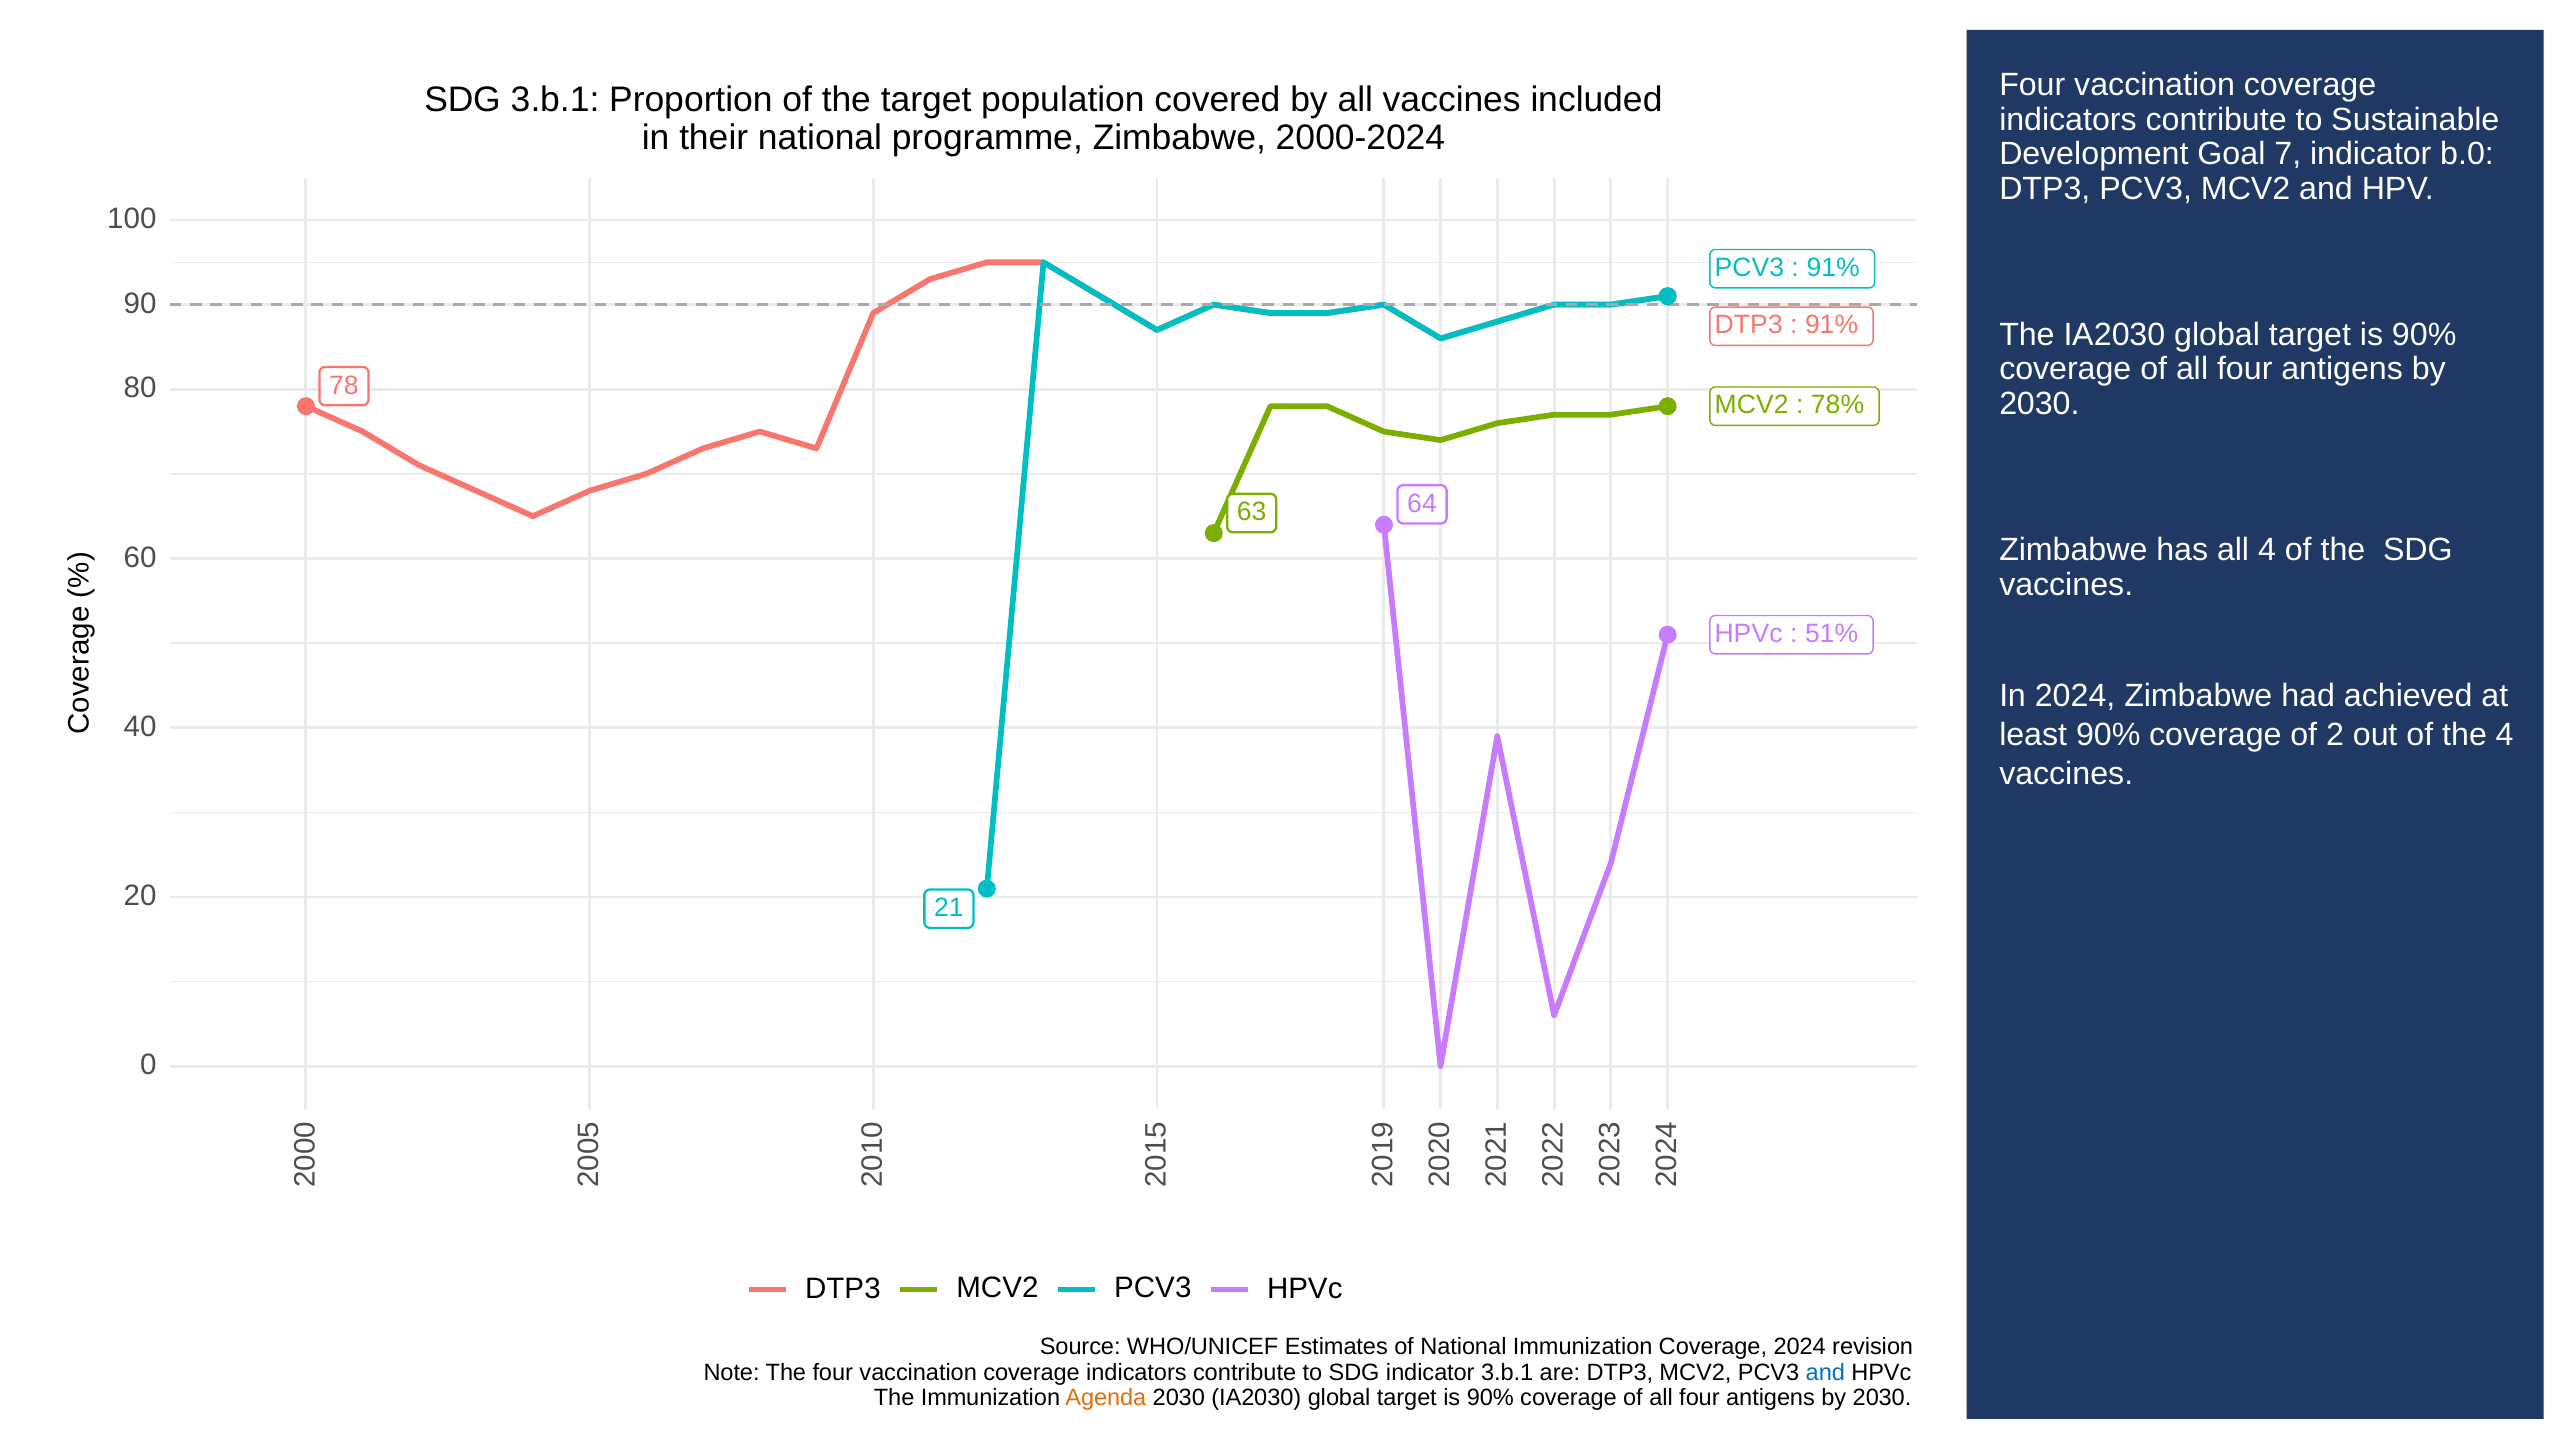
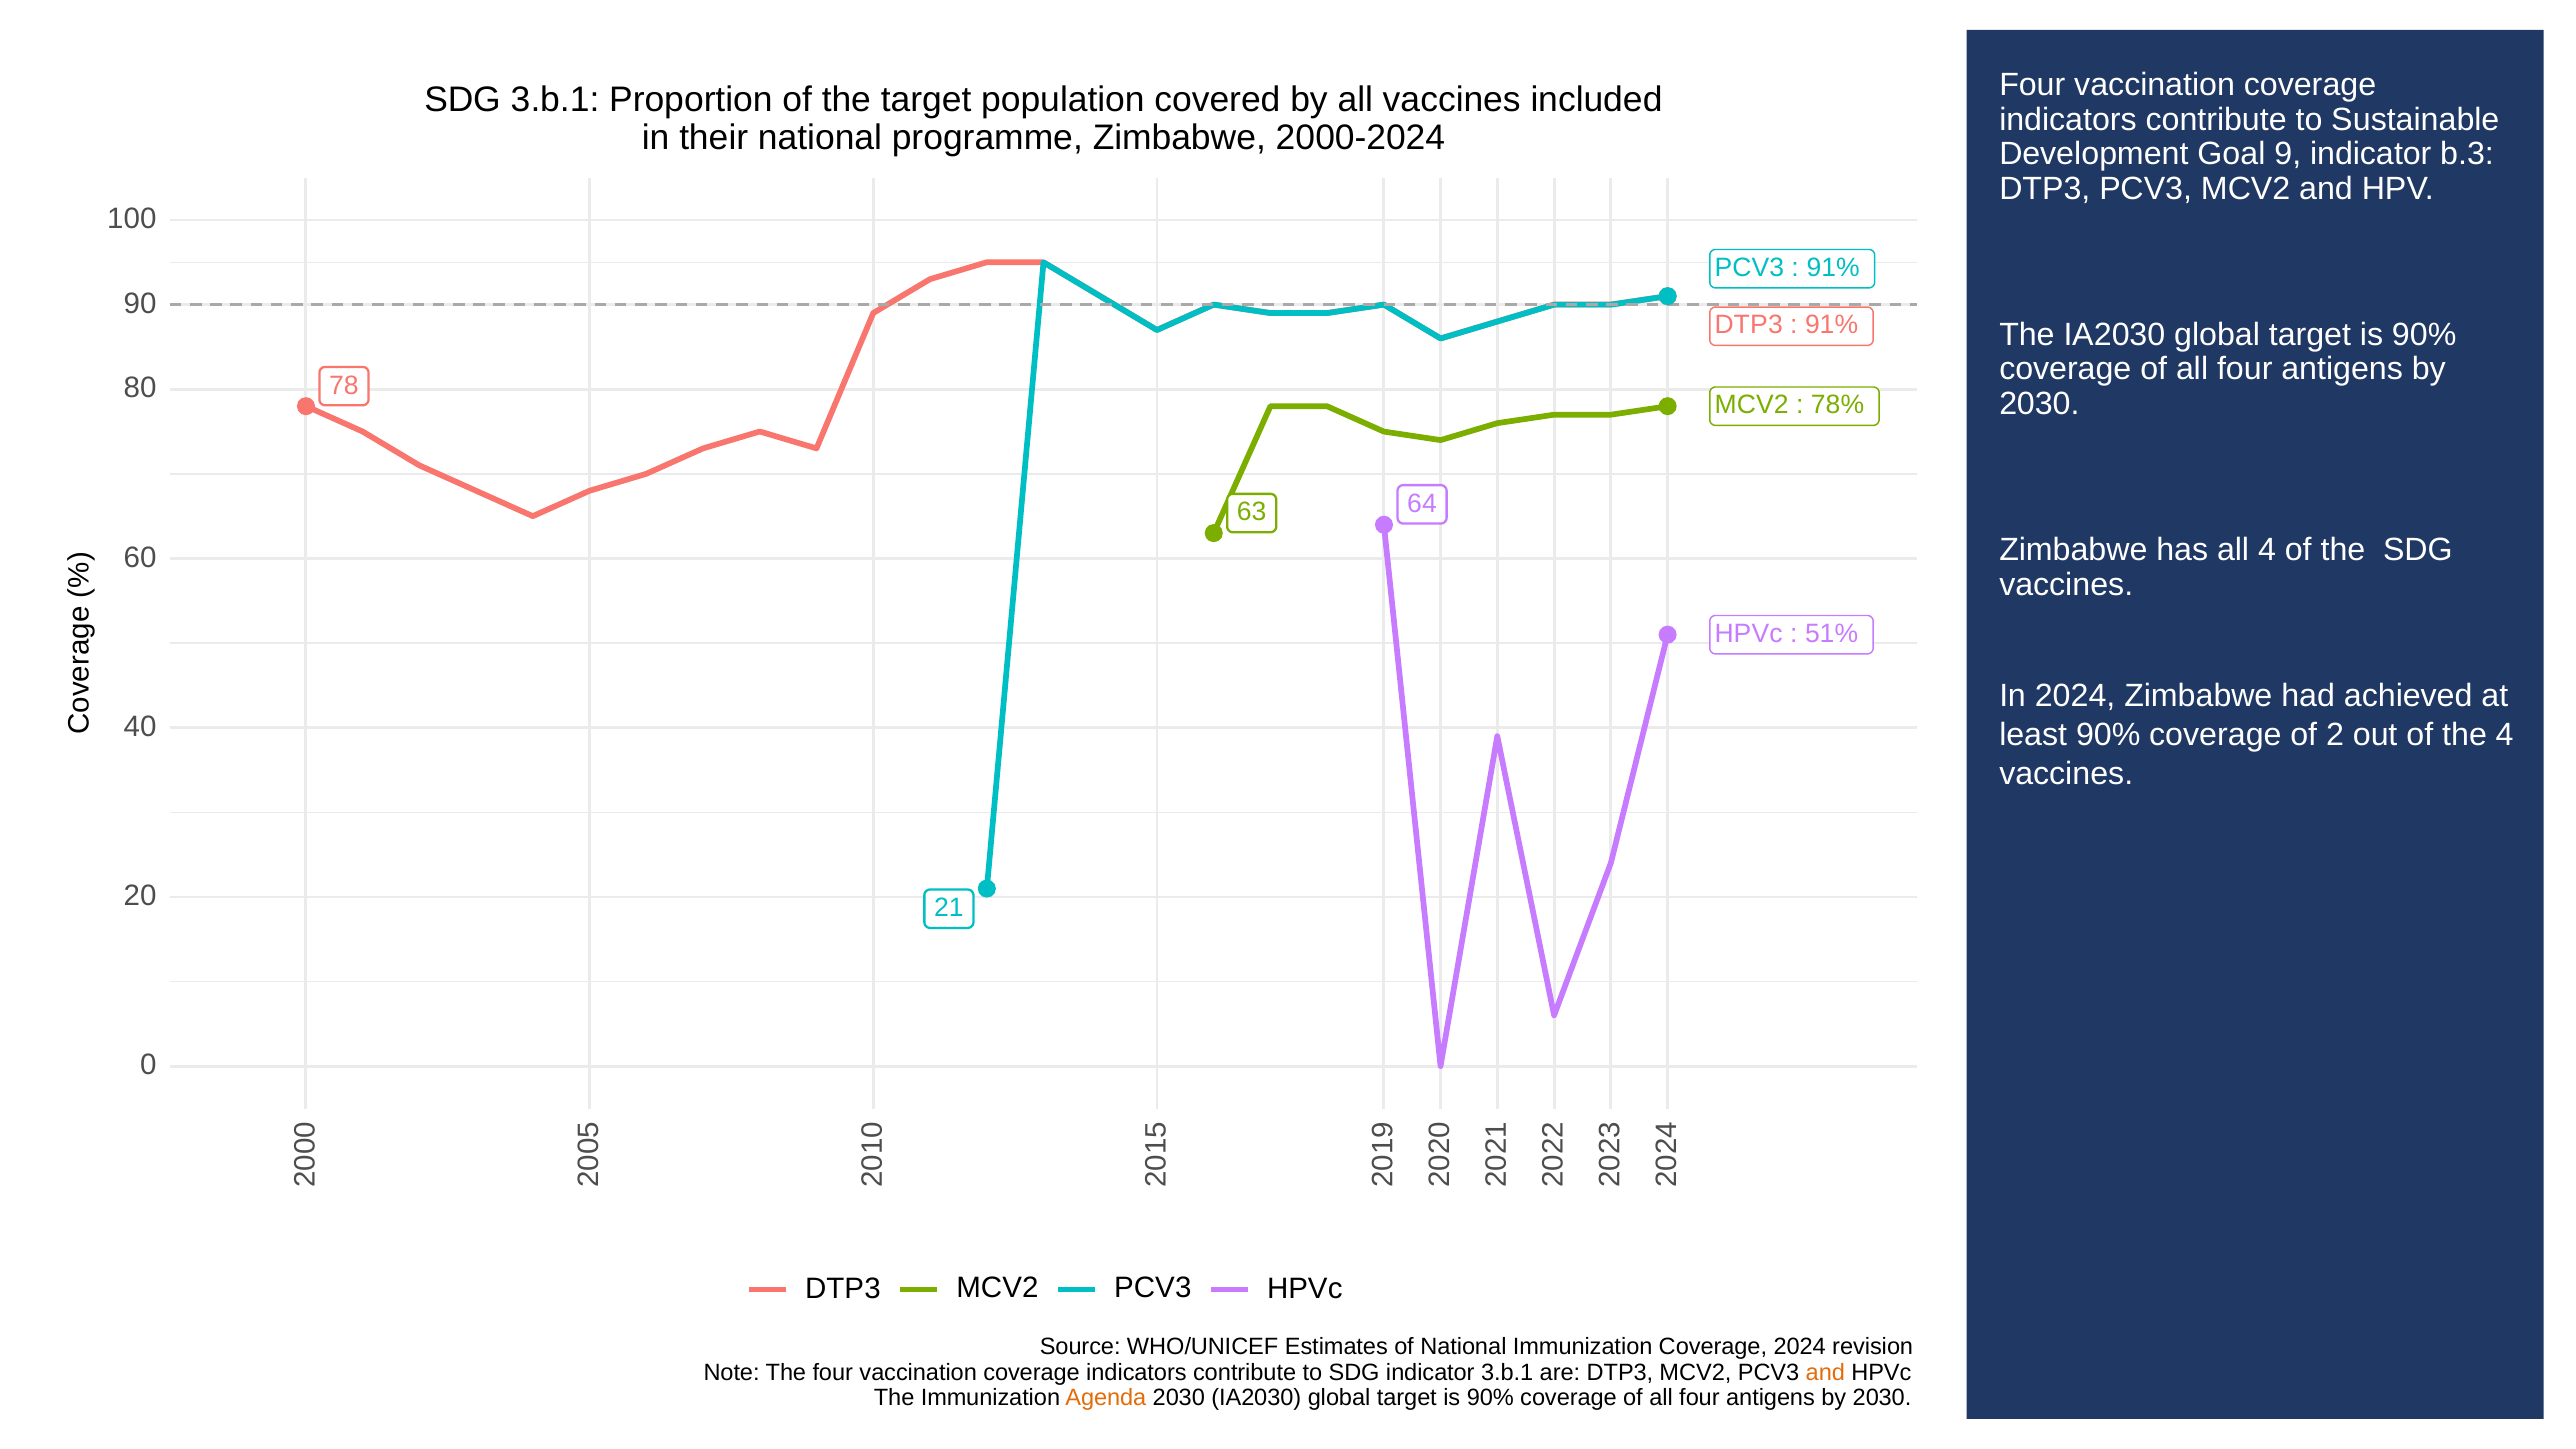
Goal 7: 7 -> 9
b.0: b.0 -> b.3
and at (1825, 1373) colour: blue -> orange
